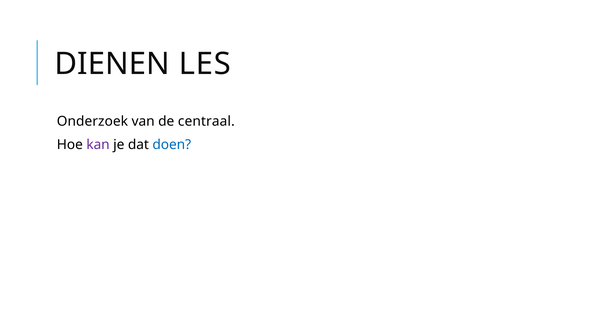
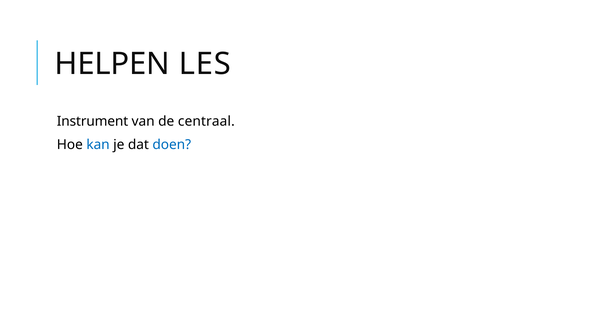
DIENEN: DIENEN -> HELPEN
Onderzoek: Onderzoek -> Instrument
kan colour: purple -> blue
